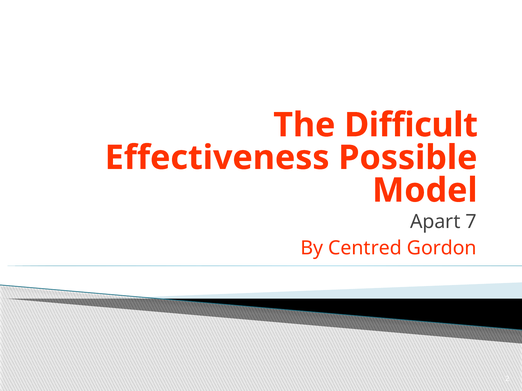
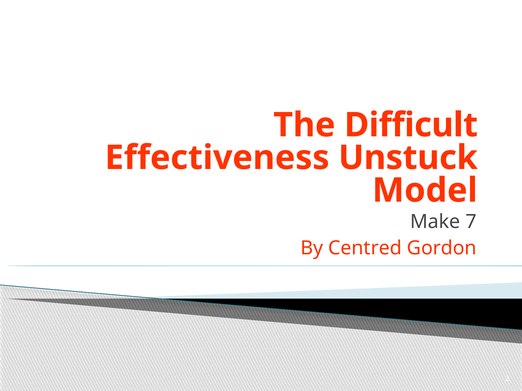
Possible: Possible -> Unstuck
Apart: Apart -> Make
